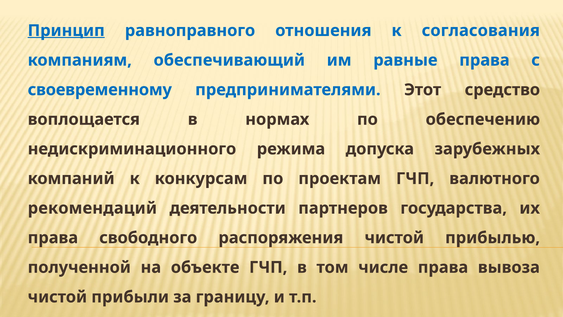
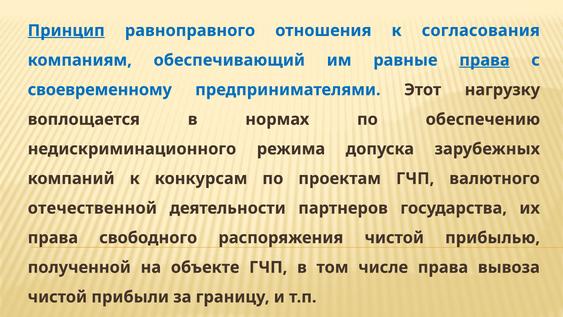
права at (484, 60) underline: none -> present
средство: средство -> нагрузку
рекомендаций: рекомендаций -> отечественной
